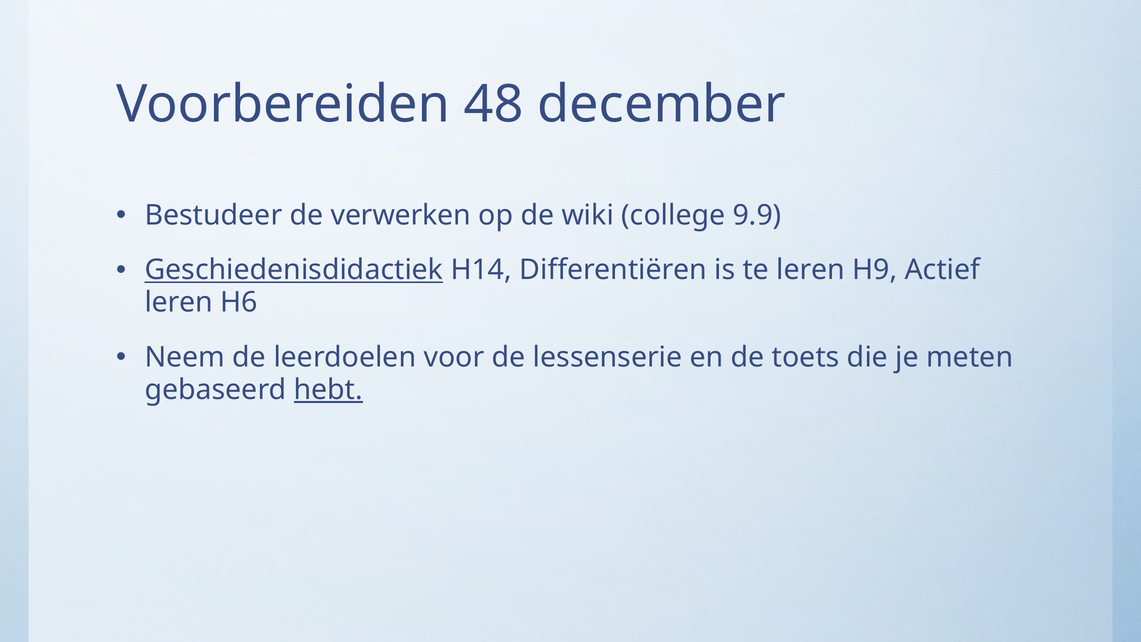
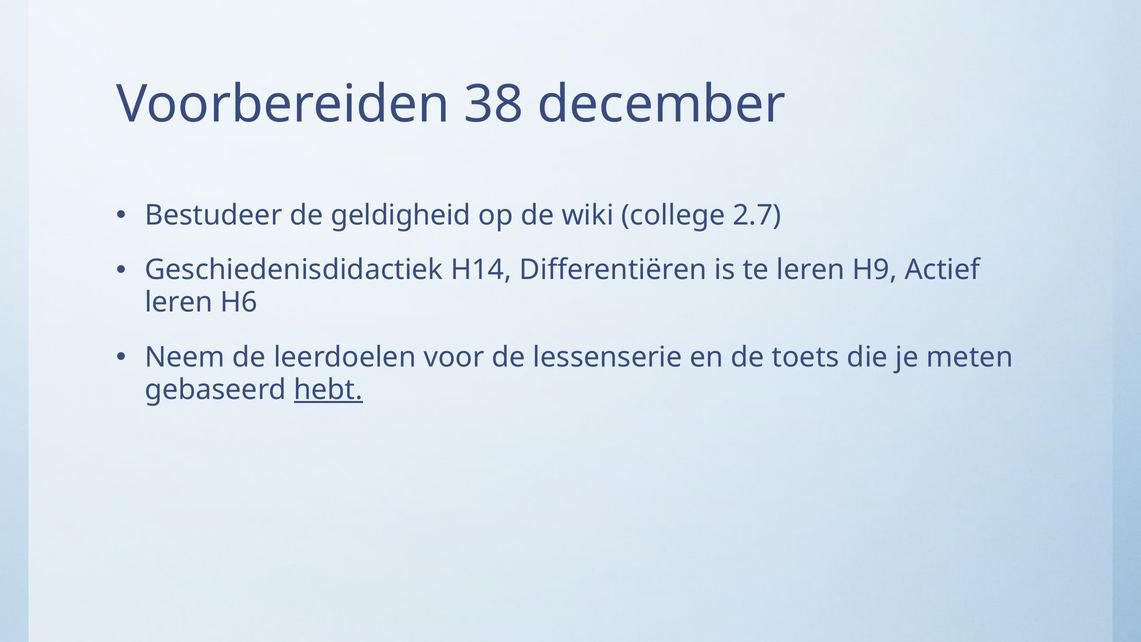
48: 48 -> 38
verwerken: verwerken -> geldigheid
9.9: 9.9 -> 2.7
Geschiedenisdidactiek underline: present -> none
